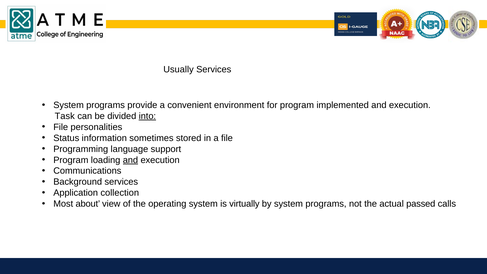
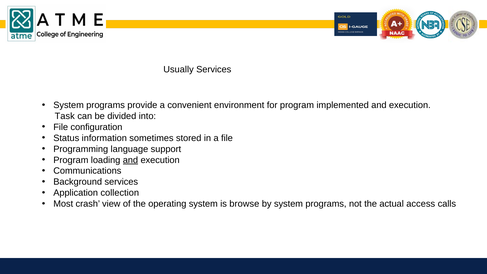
into underline: present -> none
personalities: personalities -> configuration
about: about -> crash
virtually: virtually -> browse
passed: passed -> access
